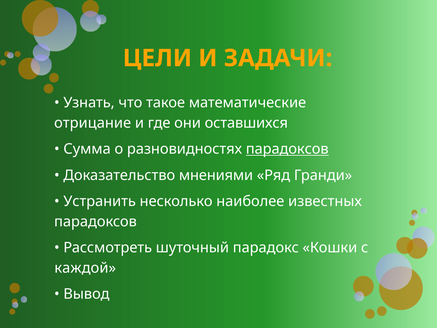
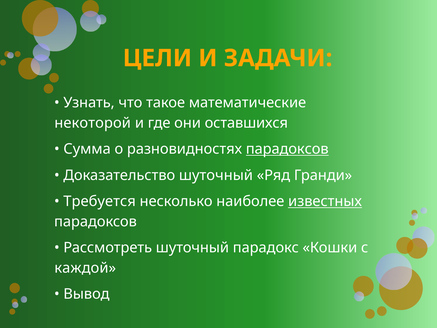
отрицание: отрицание -> некоторой
Доказательство мнениями: мнениями -> шуточный
Устранить: Устранить -> Требуется
известных underline: none -> present
